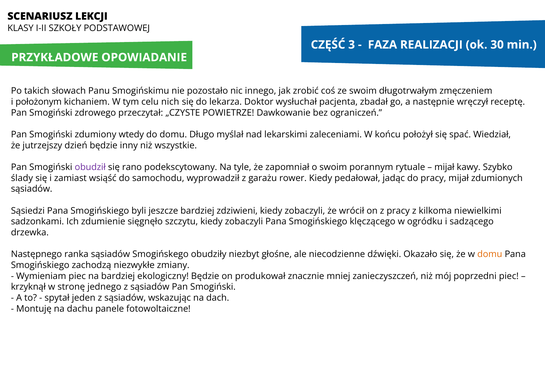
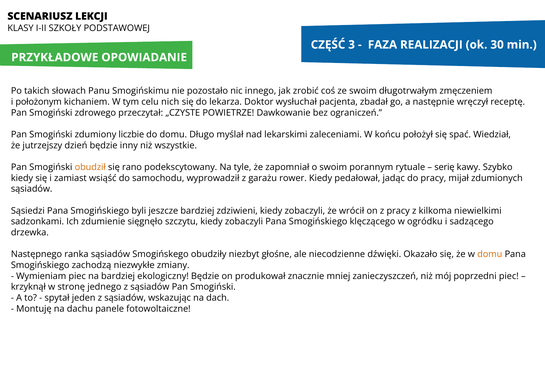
wtedy: wtedy -> liczbie
obudził colour: purple -> orange
mijał at (444, 167): mijał -> serię
ślady at (22, 178): ślady -> kiedy
